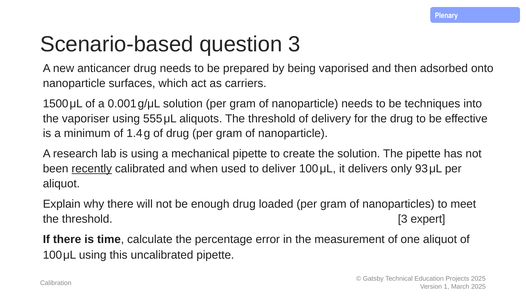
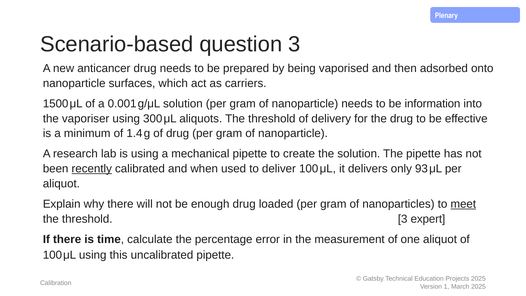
techniques: techniques -> information
555: 555 -> 300
meet underline: none -> present
